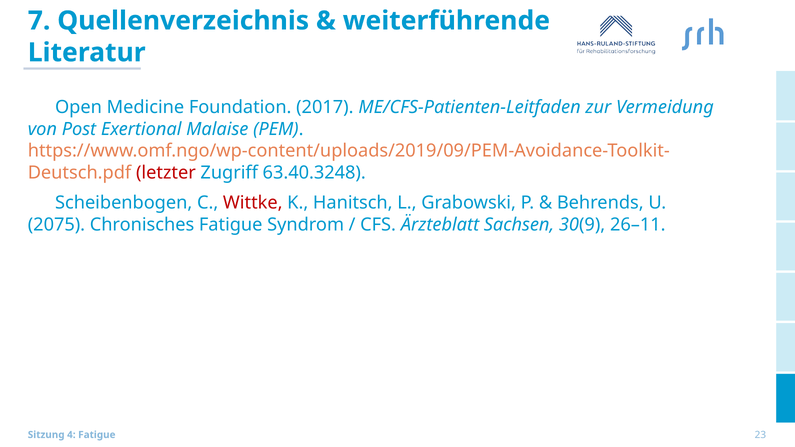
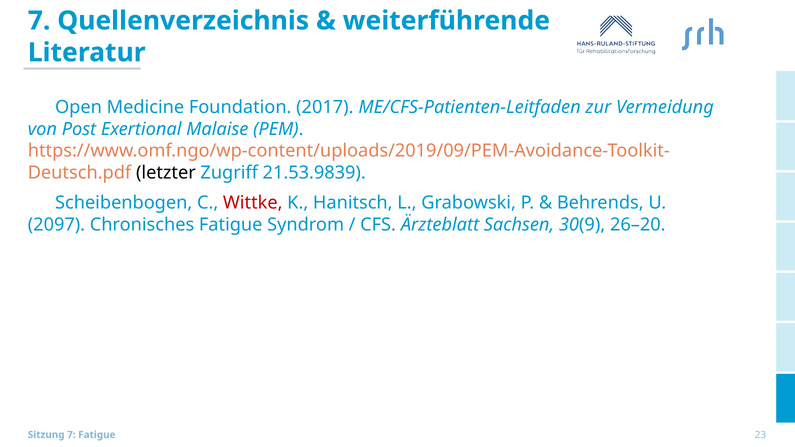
letzter colour: red -> black
63.40.3248: 63.40.3248 -> 21.53.9839
2075: 2075 -> 2097
26–11: 26–11 -> 26–20
Sitzung 4: 4 -> 7
